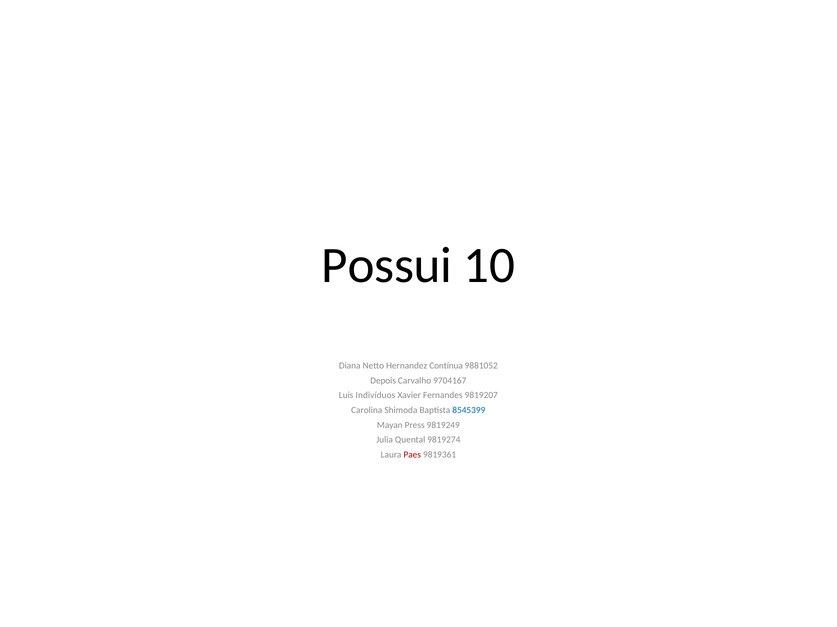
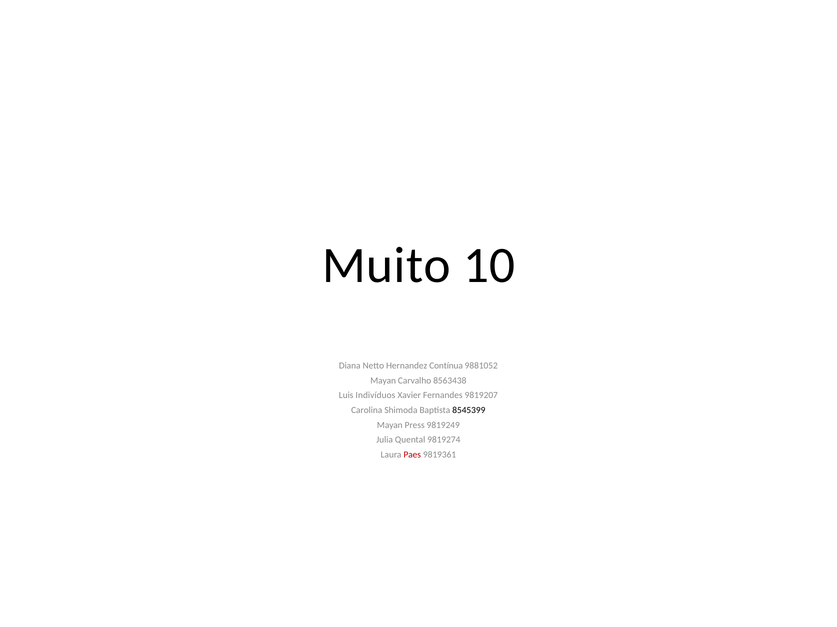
Possui: Possui -> Muito
Depois at (383, 381): Depois -> Mayan
9704167: 9704167 -> 8563438
8545399 colour: blue -> black
